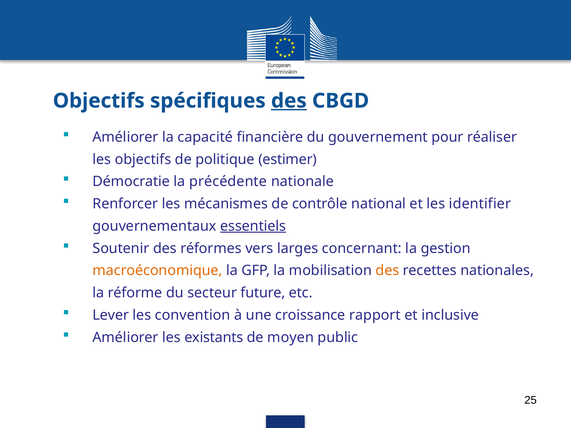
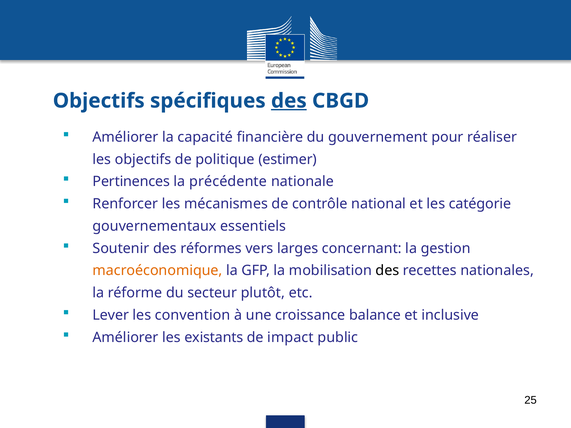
Démocratie: Démocratie -> Pertinences
identifier: identifier -> catégorie
essentiels underline: present -> none
des at (387, 271) colour: orange -> black
future: future -> plutôt
rapport: rapport -> balance
moyen: moyen -> impact
